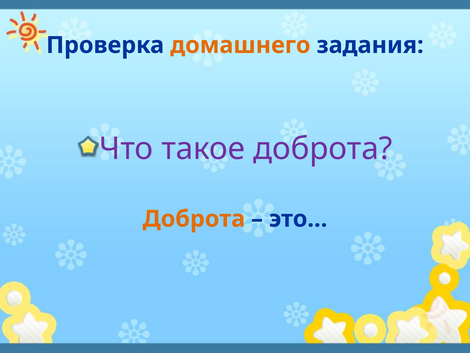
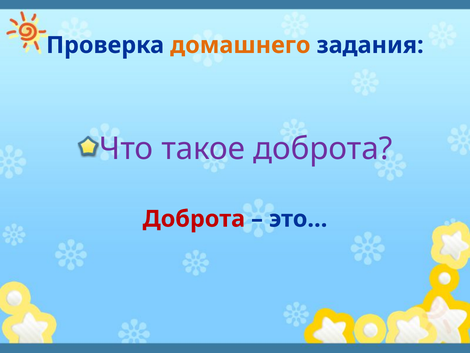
Доброта at (194, 219) colour: orange -> red
